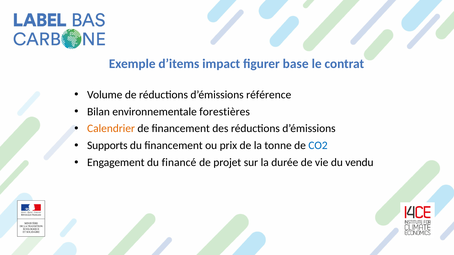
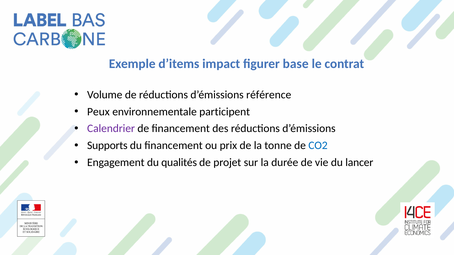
Bilan: Bilan -> Peux
forestières: forestières -> participent
Calendrier colour: orange -> purple
financé: financé -> qualités
vendu: vendu -> lancer
